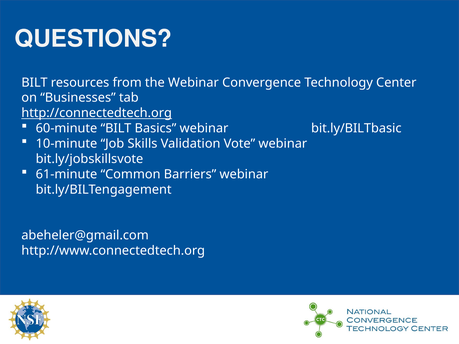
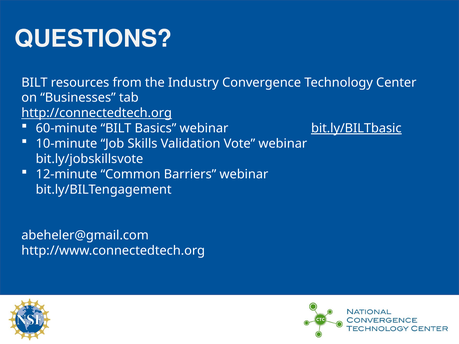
the Webinar: Webinar -> Industry
bit.ly/BILTbasic underline: none -> present
61-minute: 61-minute -> 12-minute
